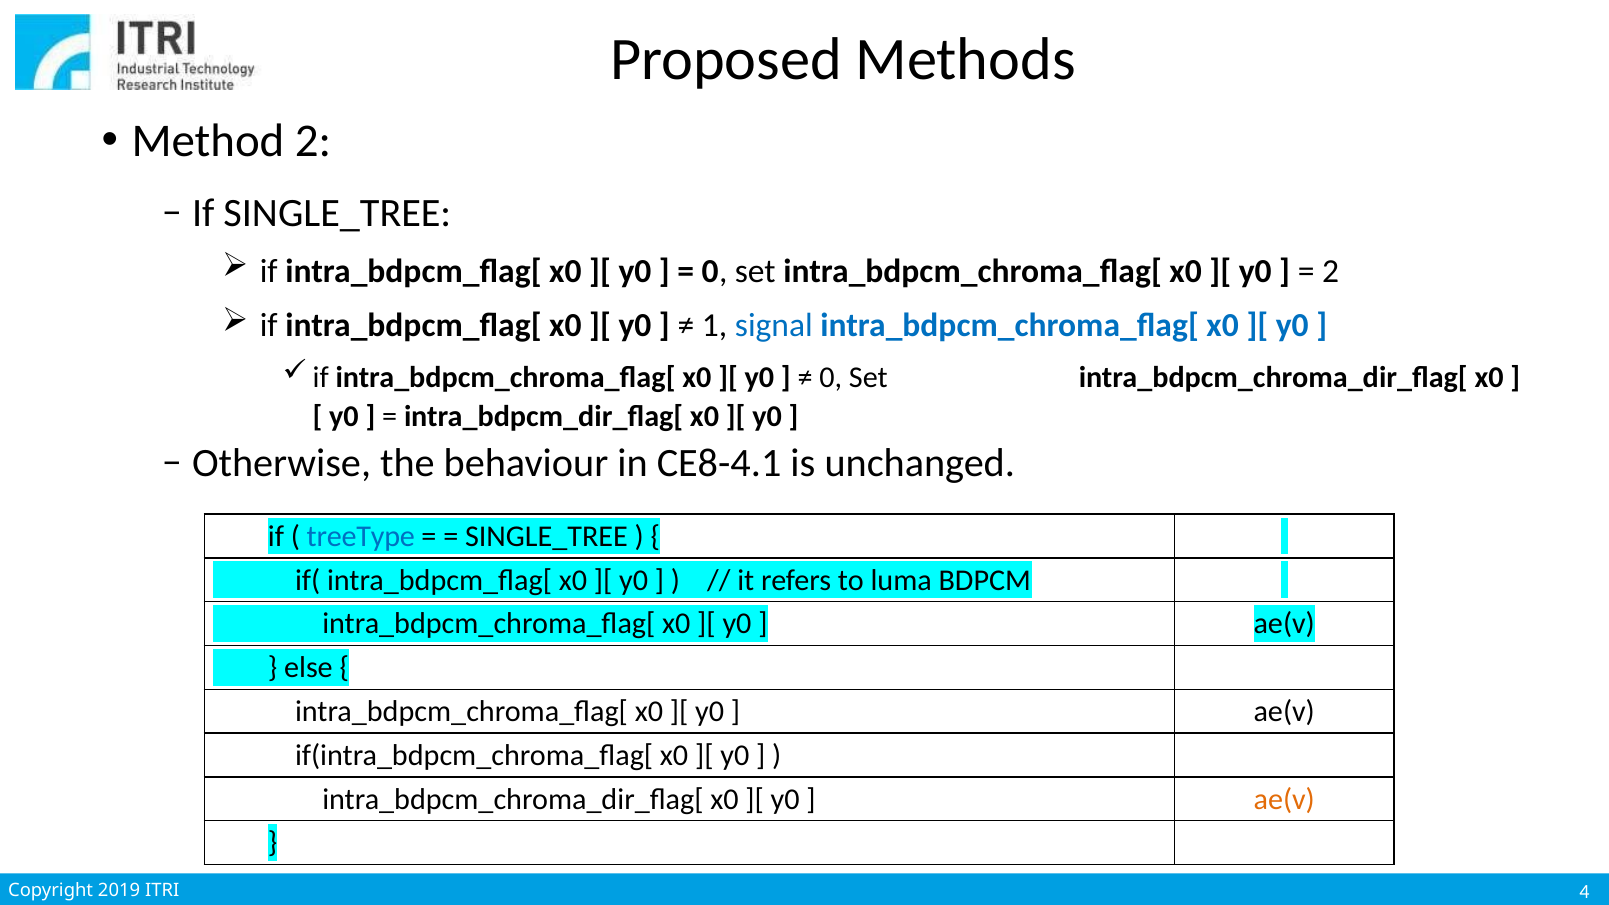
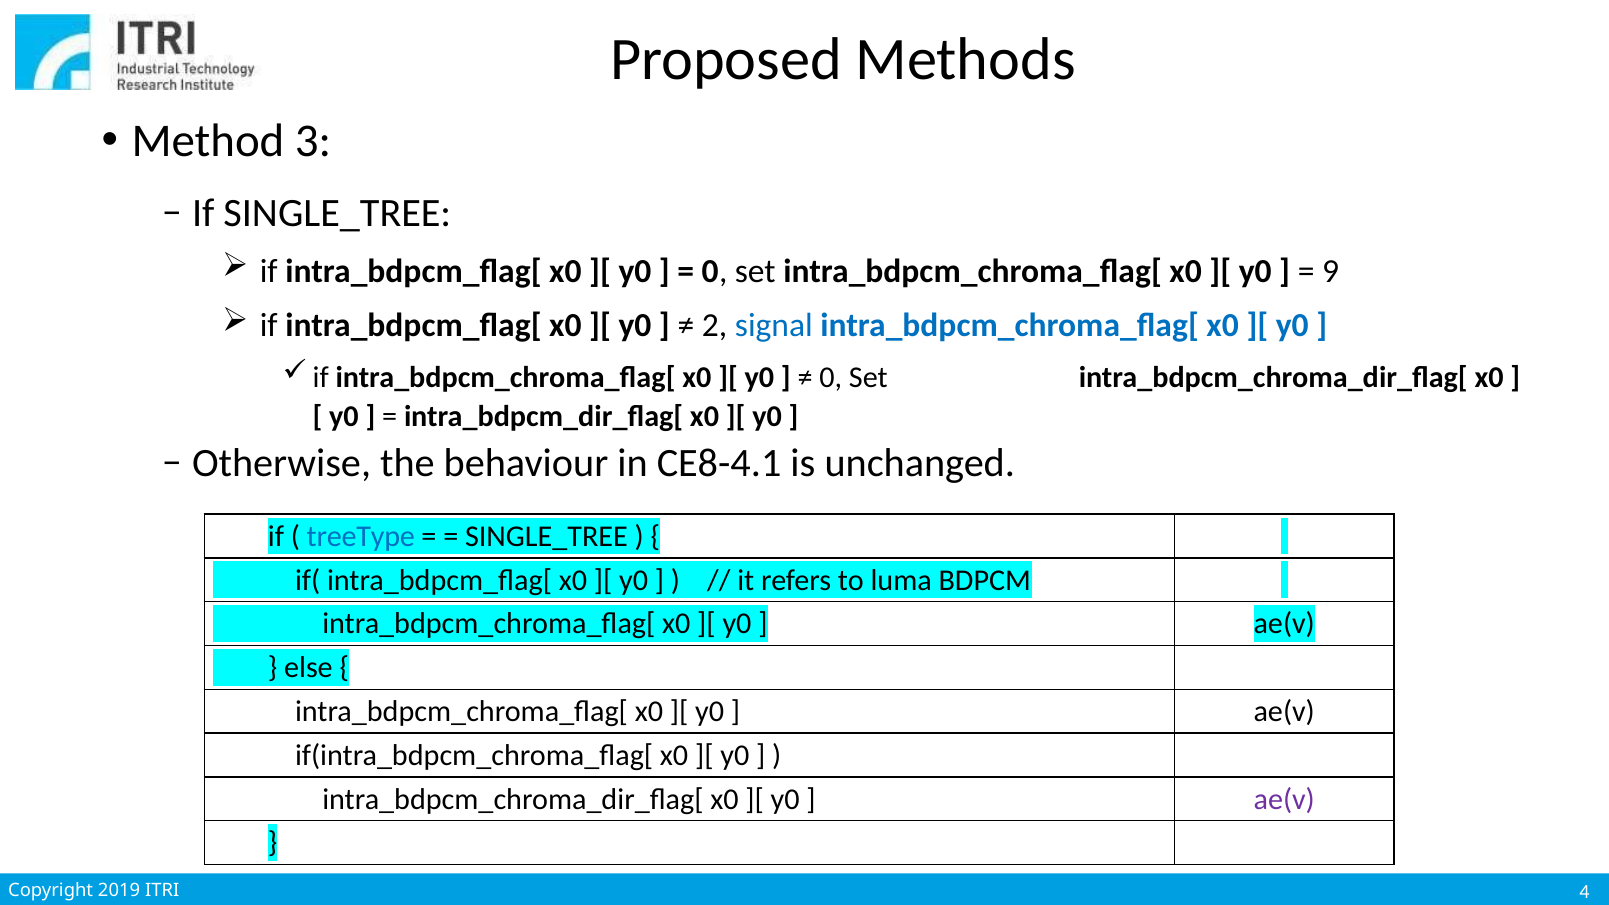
Method 2: 2 -> 3
2 at (1331, 271): 2 -> 9
1: 1 -> 2
ae(v at (1284, 799) colour: orange -> purple
